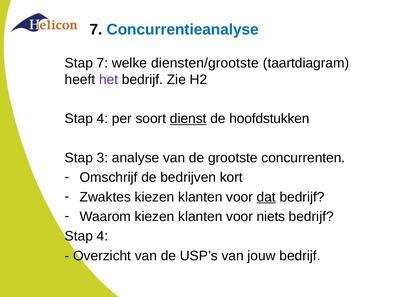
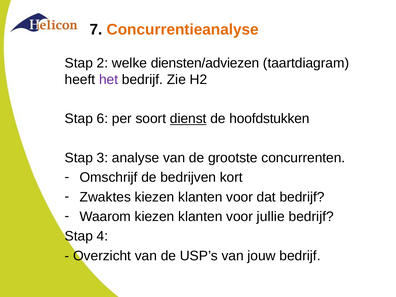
Concurrentieanalyse colour: blue -> orange
Stap 7: 7 -> 2
diensten/grootste: diensten/grootste -> diensten/adviezen
4 at (102, 119): 4 -> 6
dat underline: present -> none
niets: niets -> jullie
